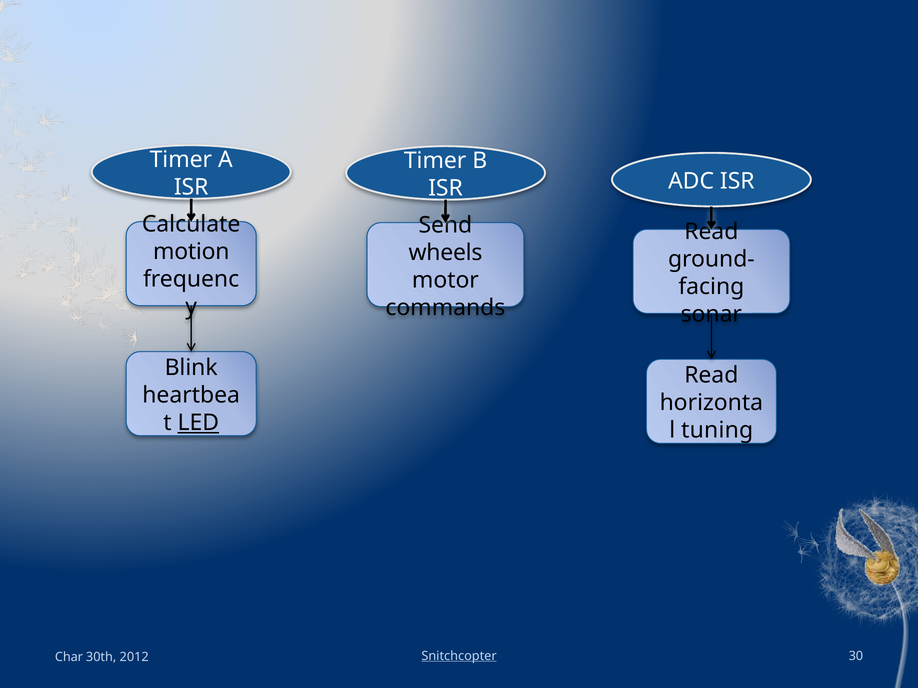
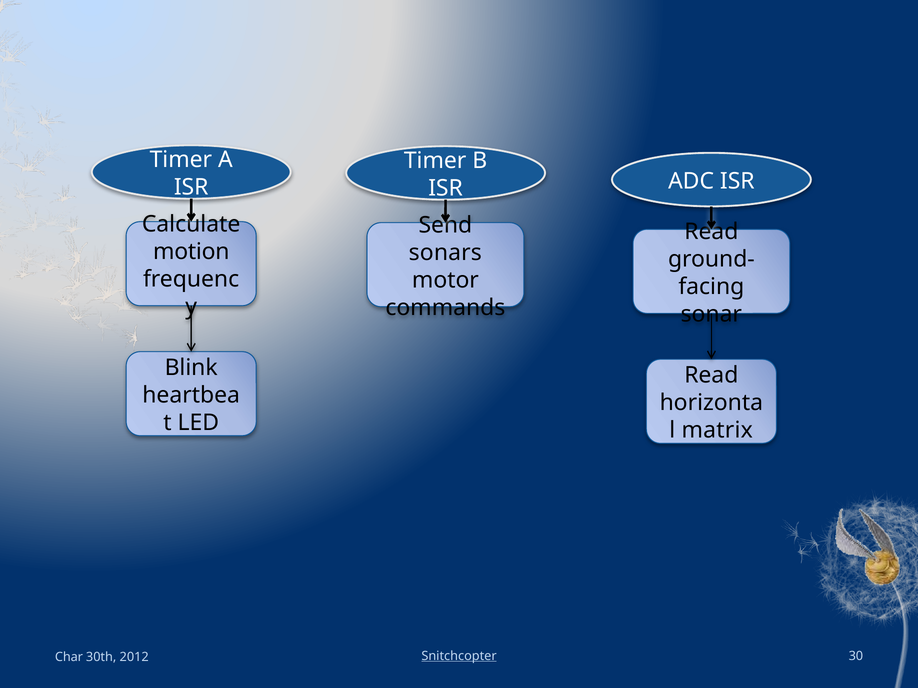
wheels: wheels -> sonars
LED underline: present -> none
tuning: tuning -> matrix
